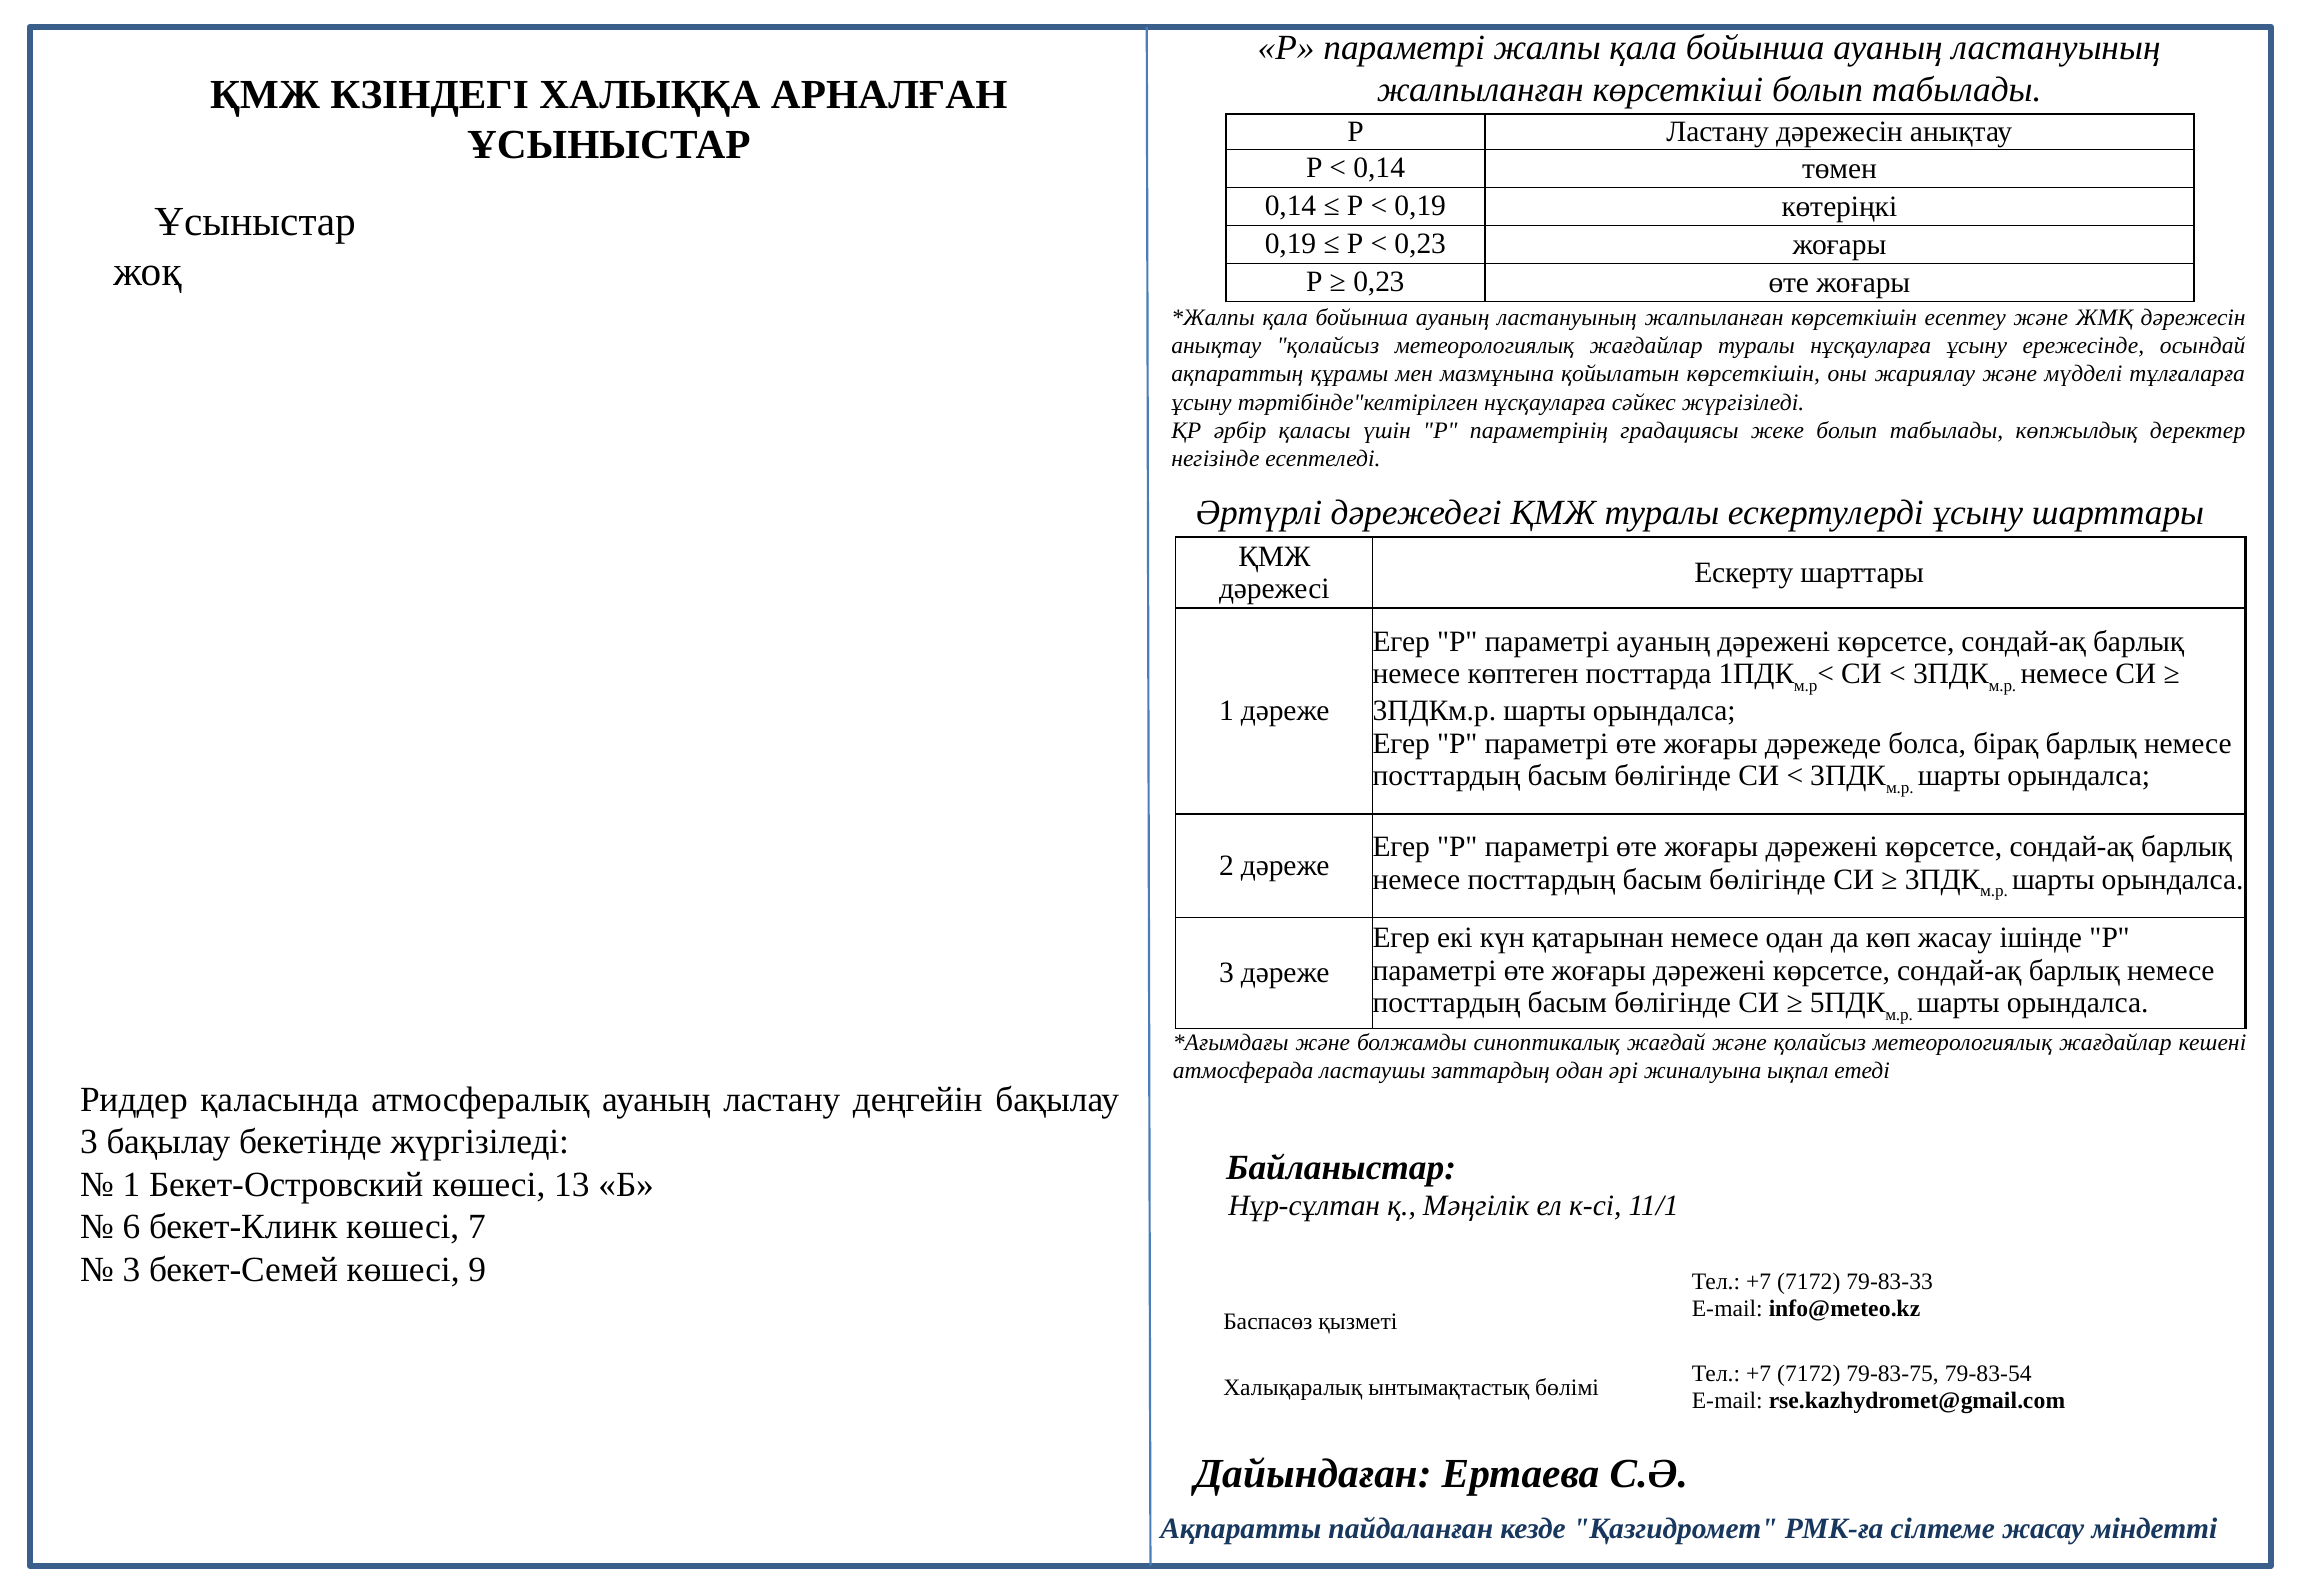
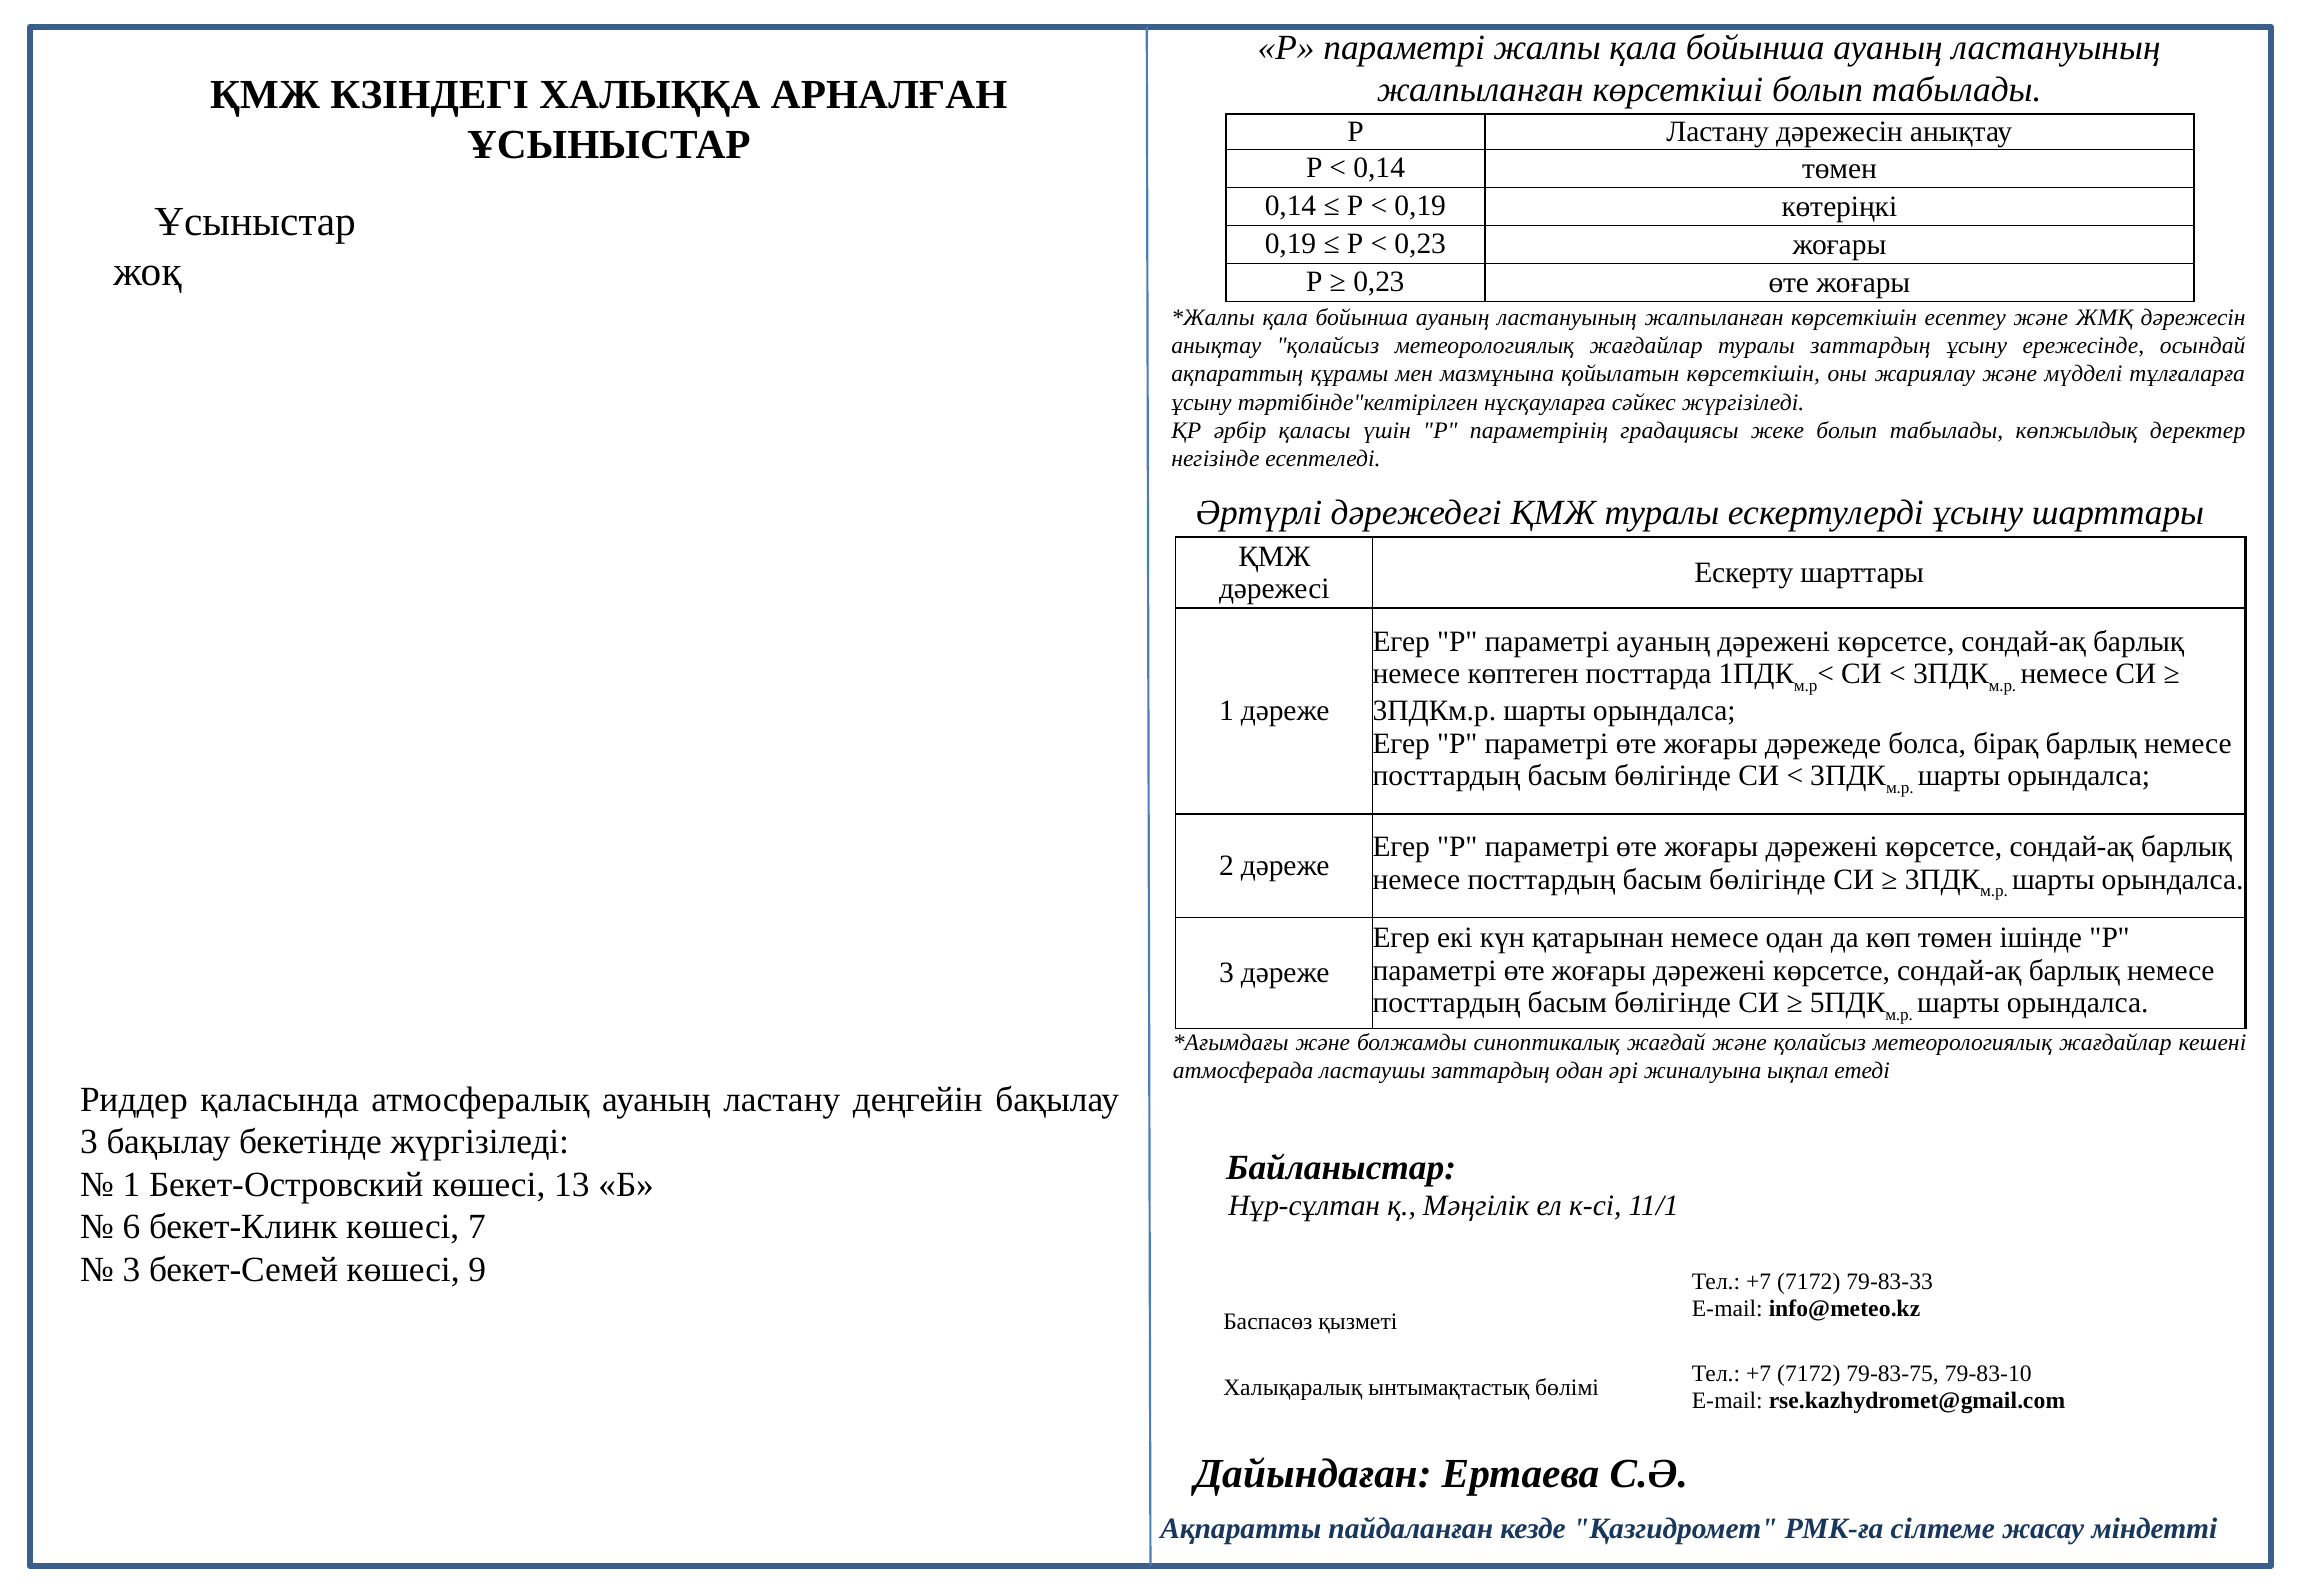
туралы нұсқауларға: нұсқауларға -> заттардың
көп жасау: жасау -> төмен
79-83-54: 79-83-54 -> 79-83-10
